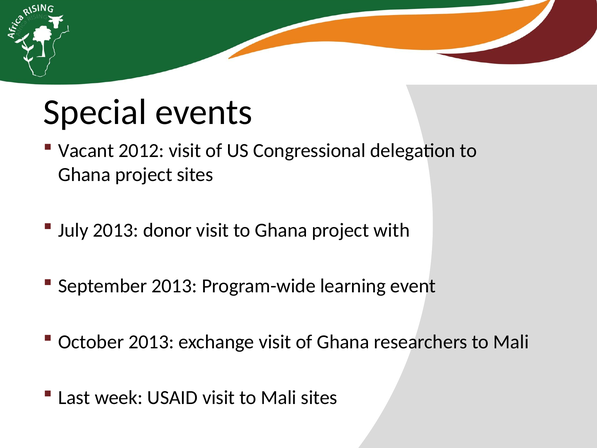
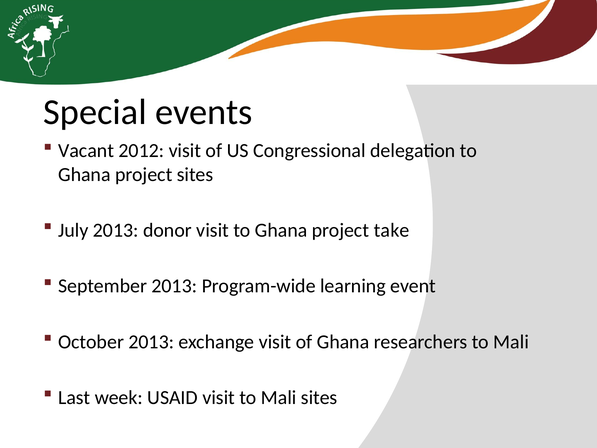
with: with -> take
